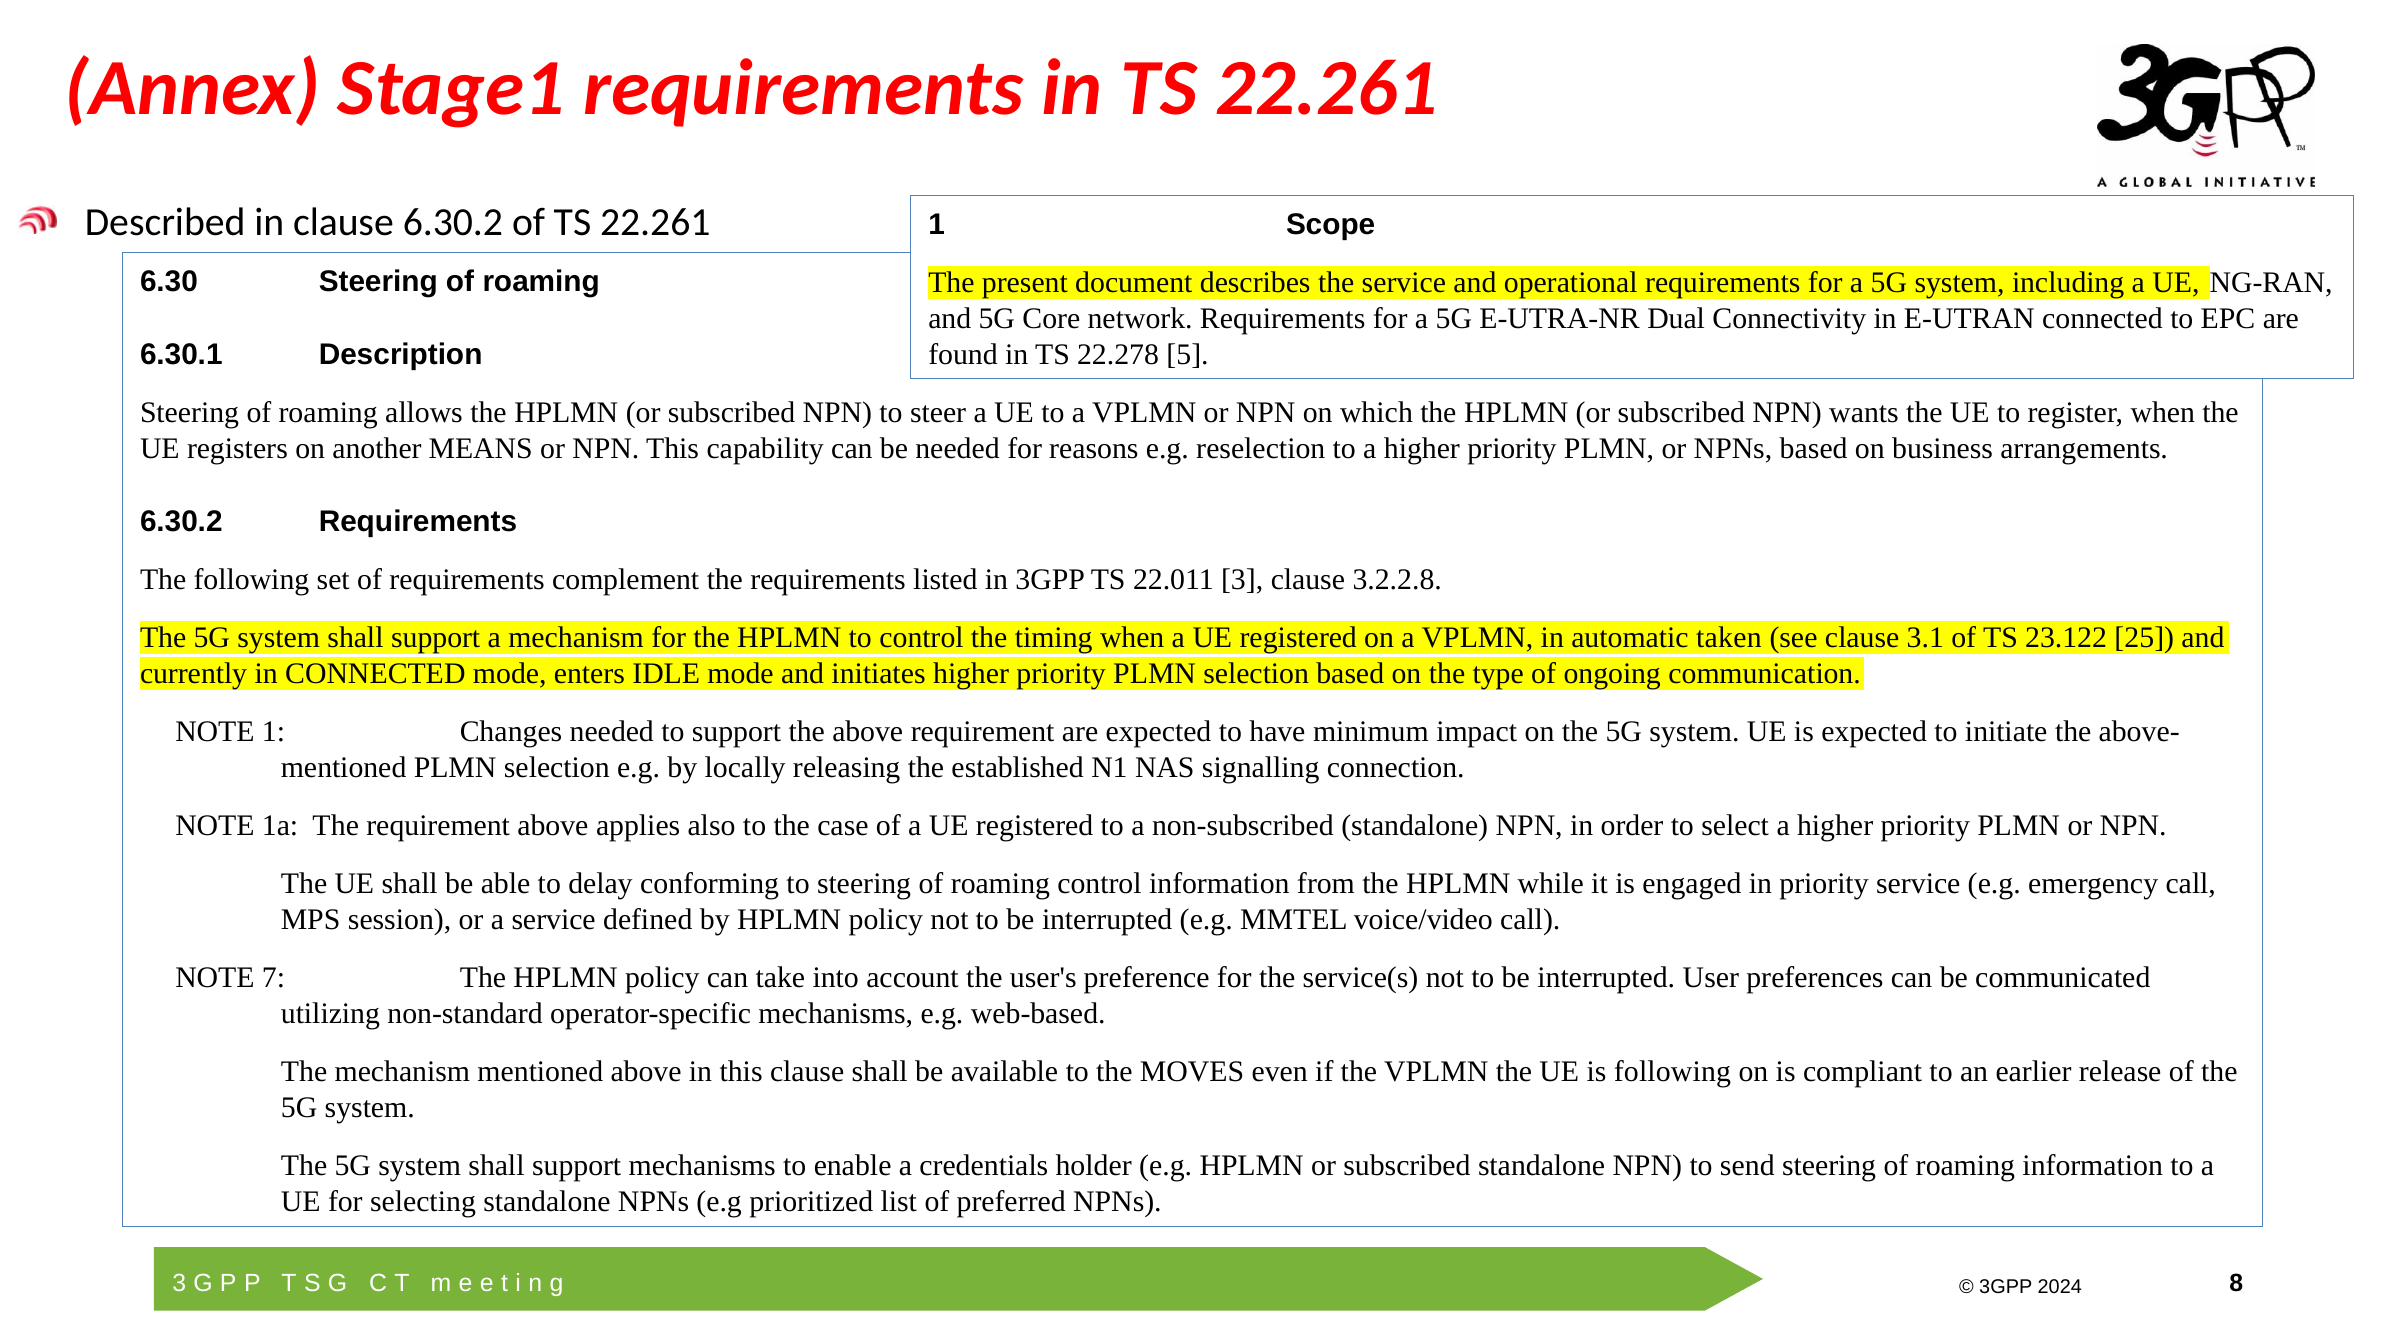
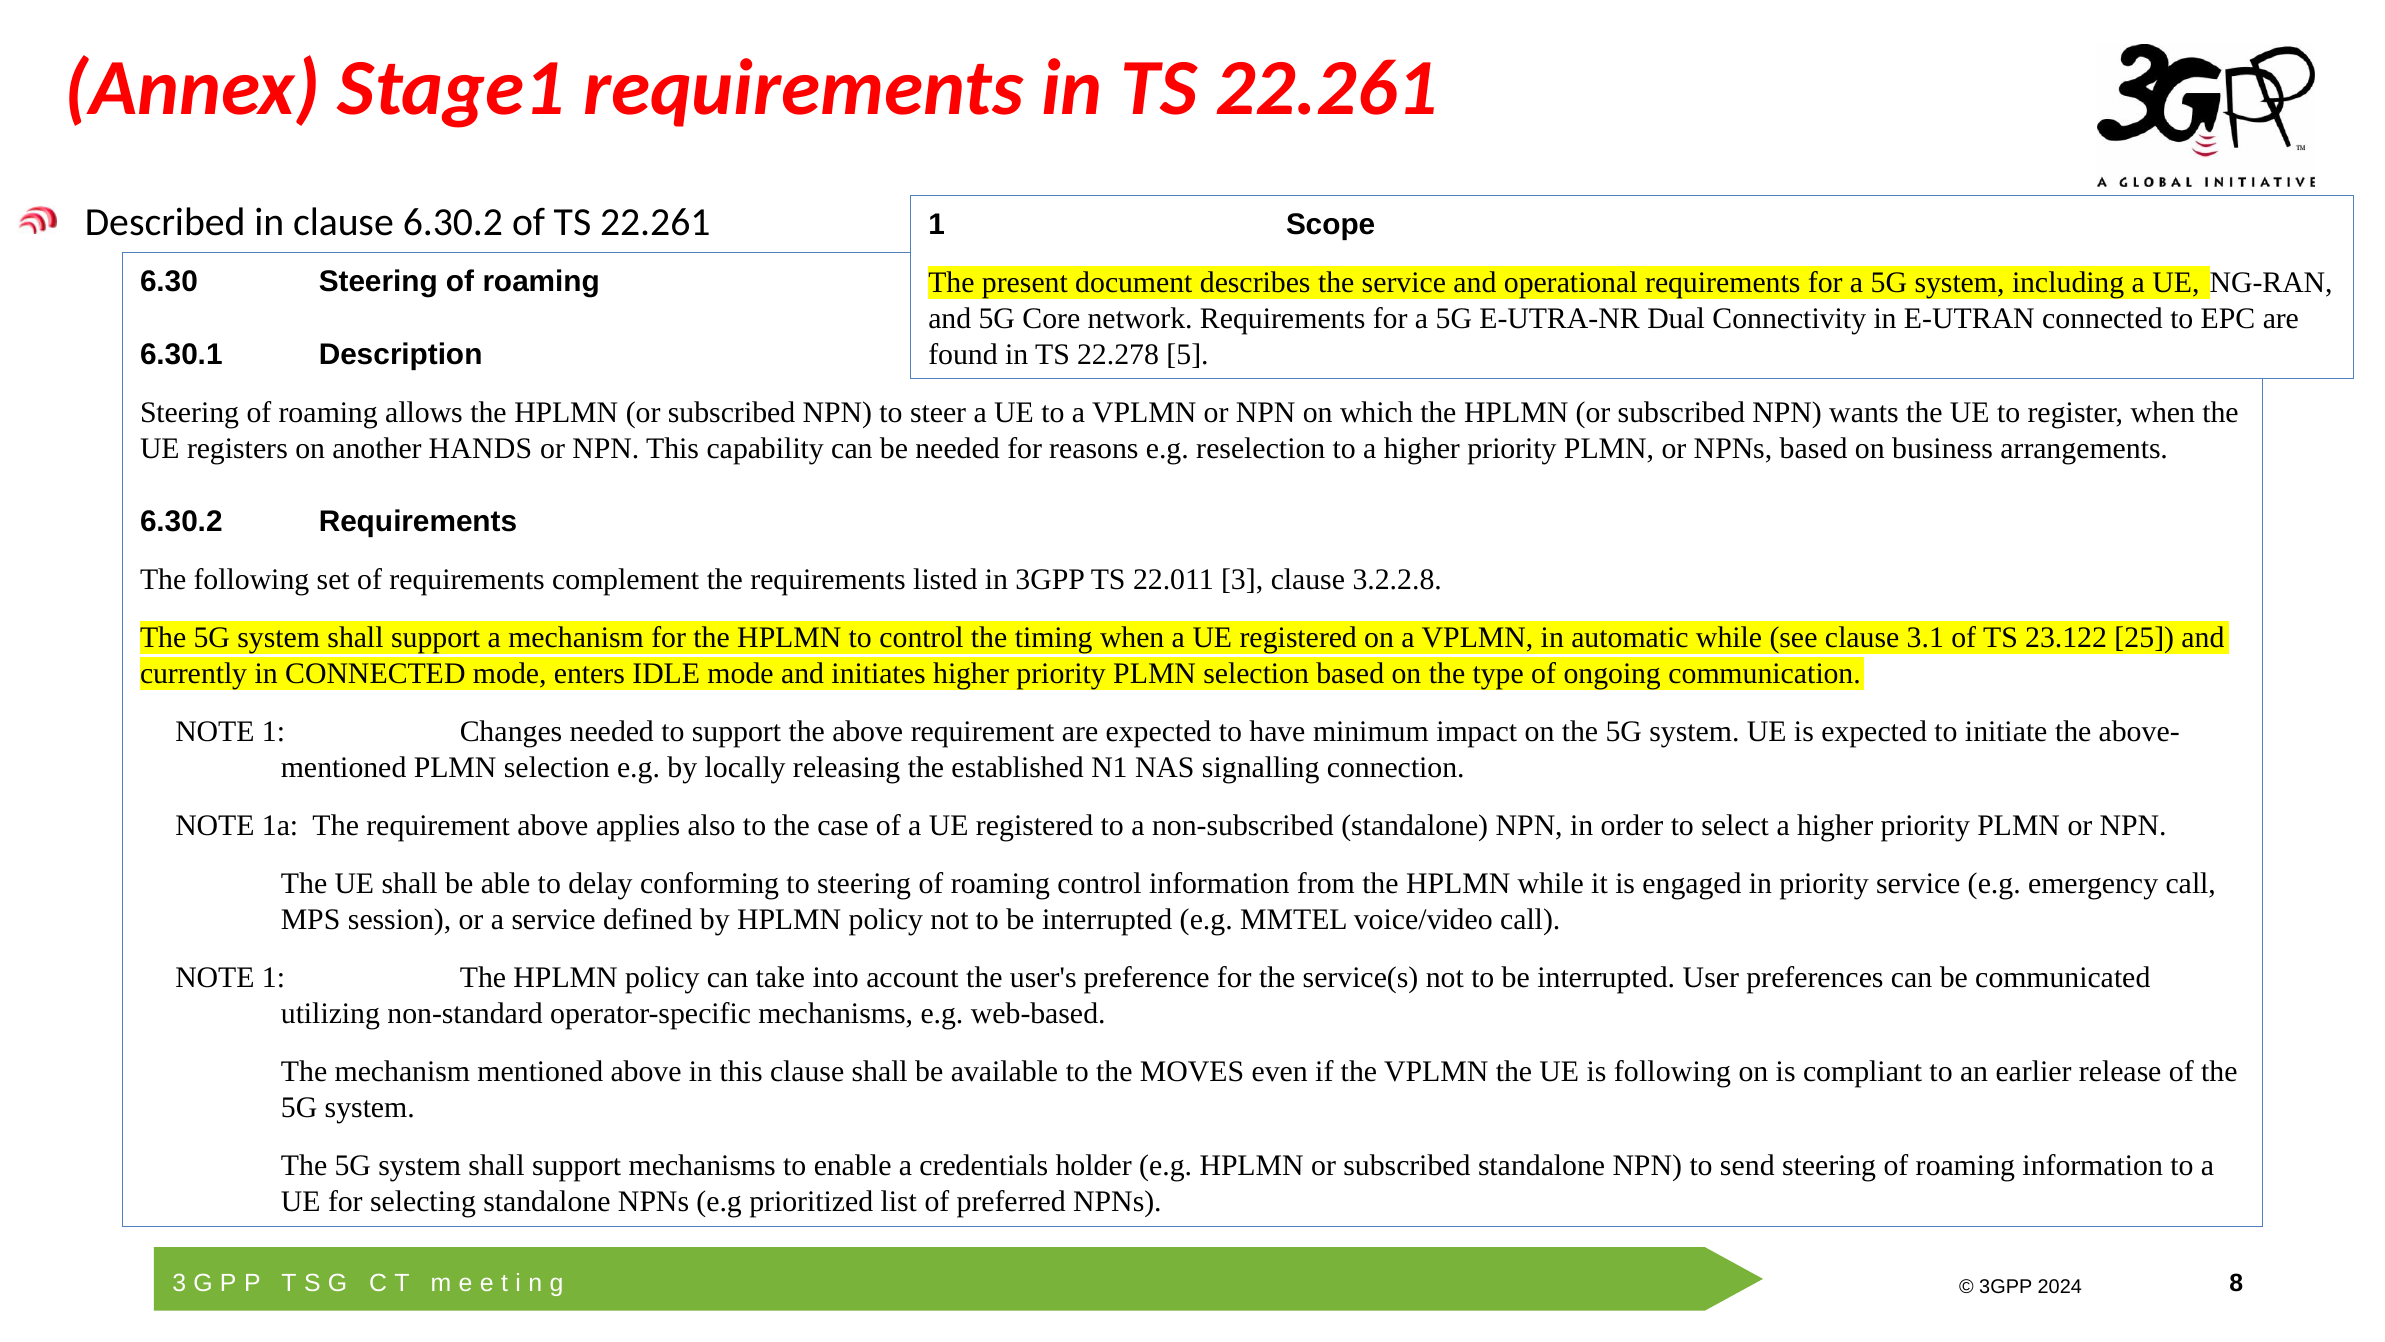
MEANS: MEANS -> HANDS
automatic taken: taken -> while
7 at (273, 978): 7 -> 1
